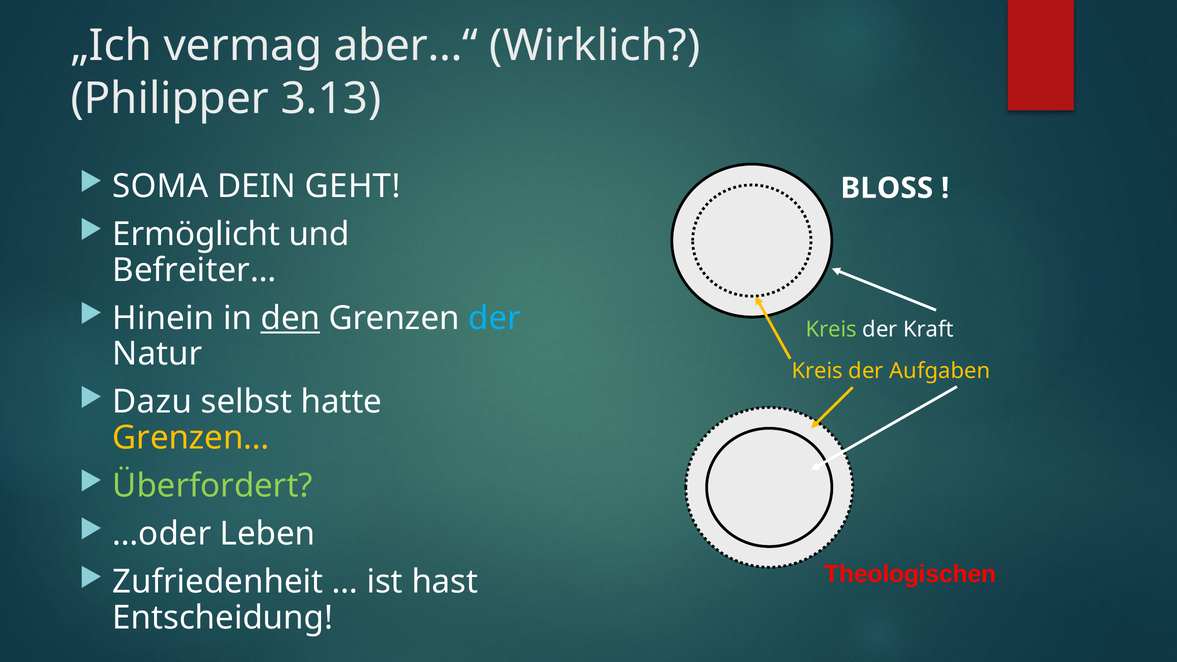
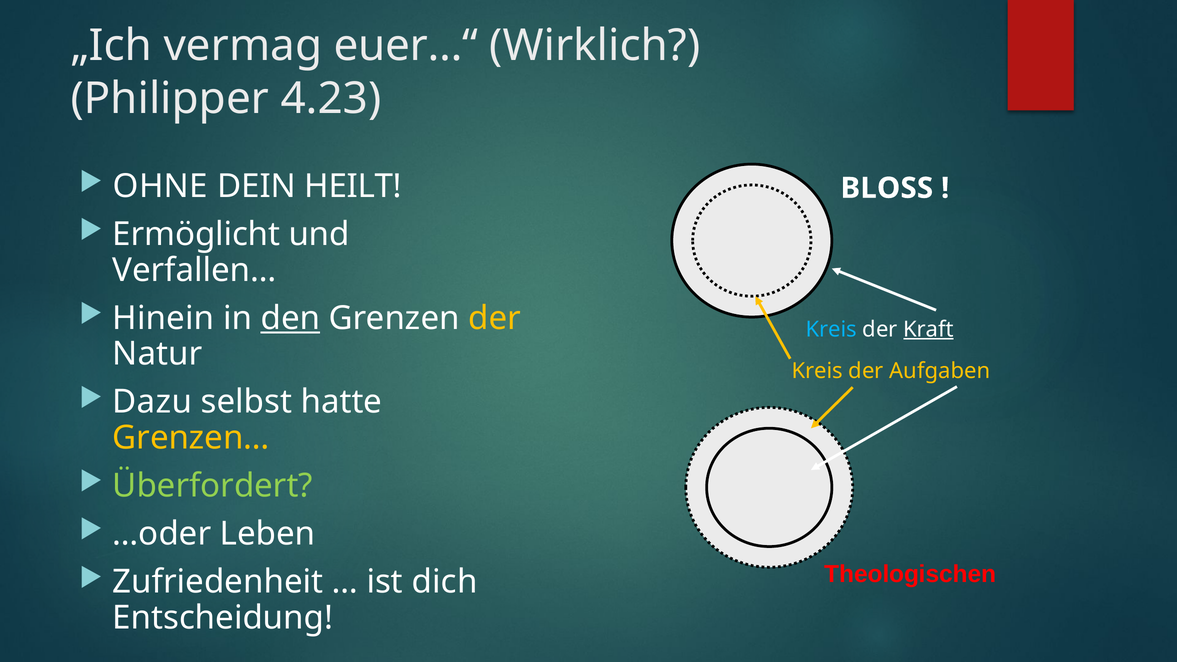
aber…“: aber…“ -> euer…“
3.13: 3.13 -> 4.23
SOMA: SOMA -> OHNE
GEHT: GEHT -> HEILT
Befreiter…: Befreiter… -> Verfallen…
der at (495, 318) colour: light blue -> yellow
Kreis at (831, 329) colour: light green -> light blue
Kraft underline: none -> present
hast: hast -> dich
